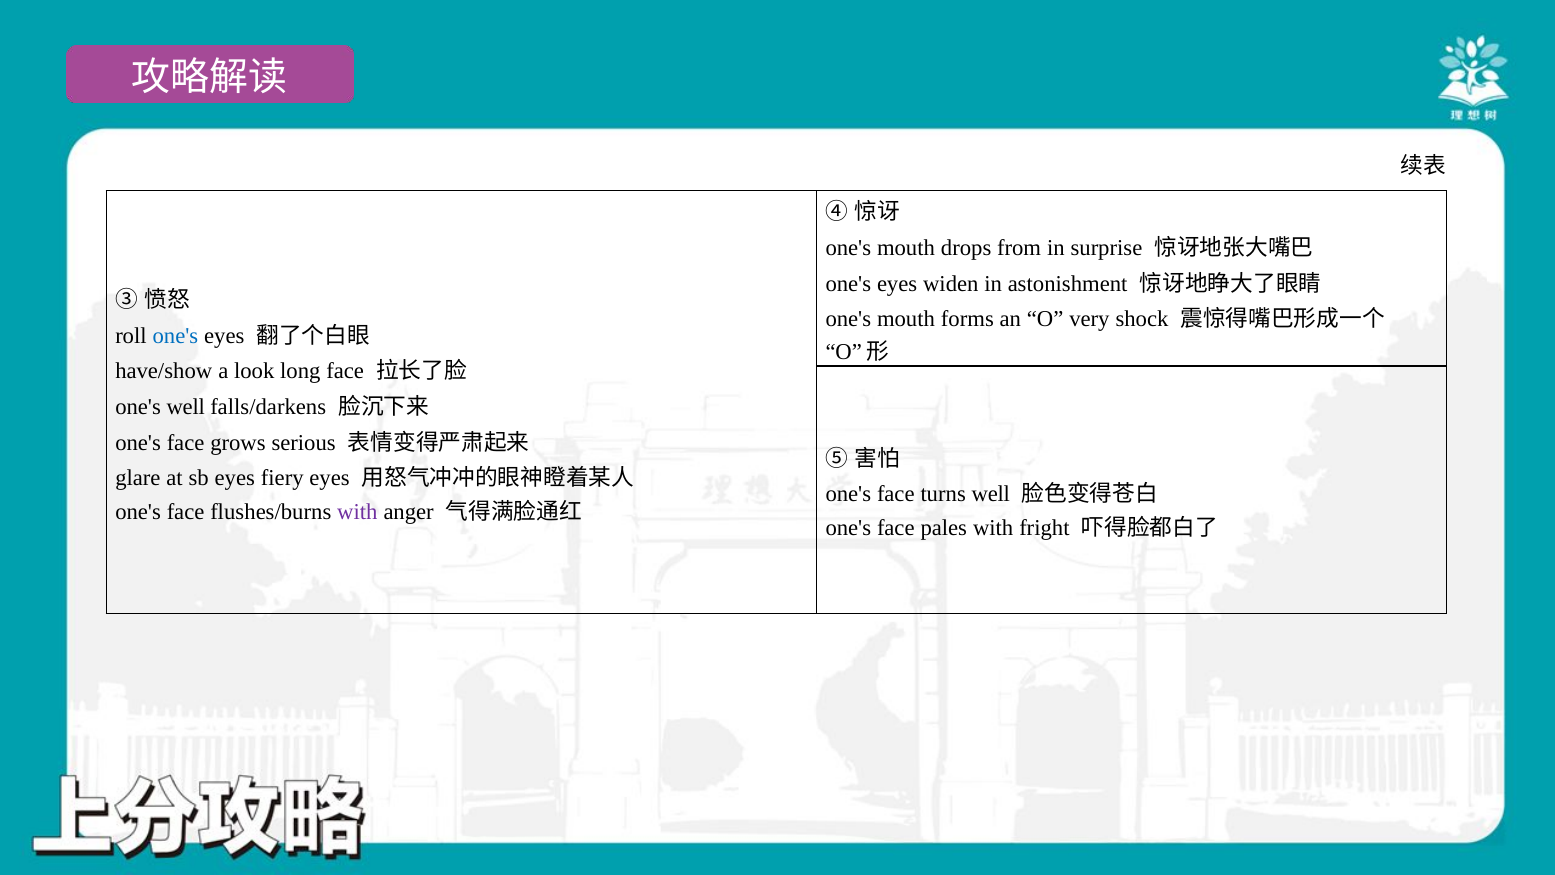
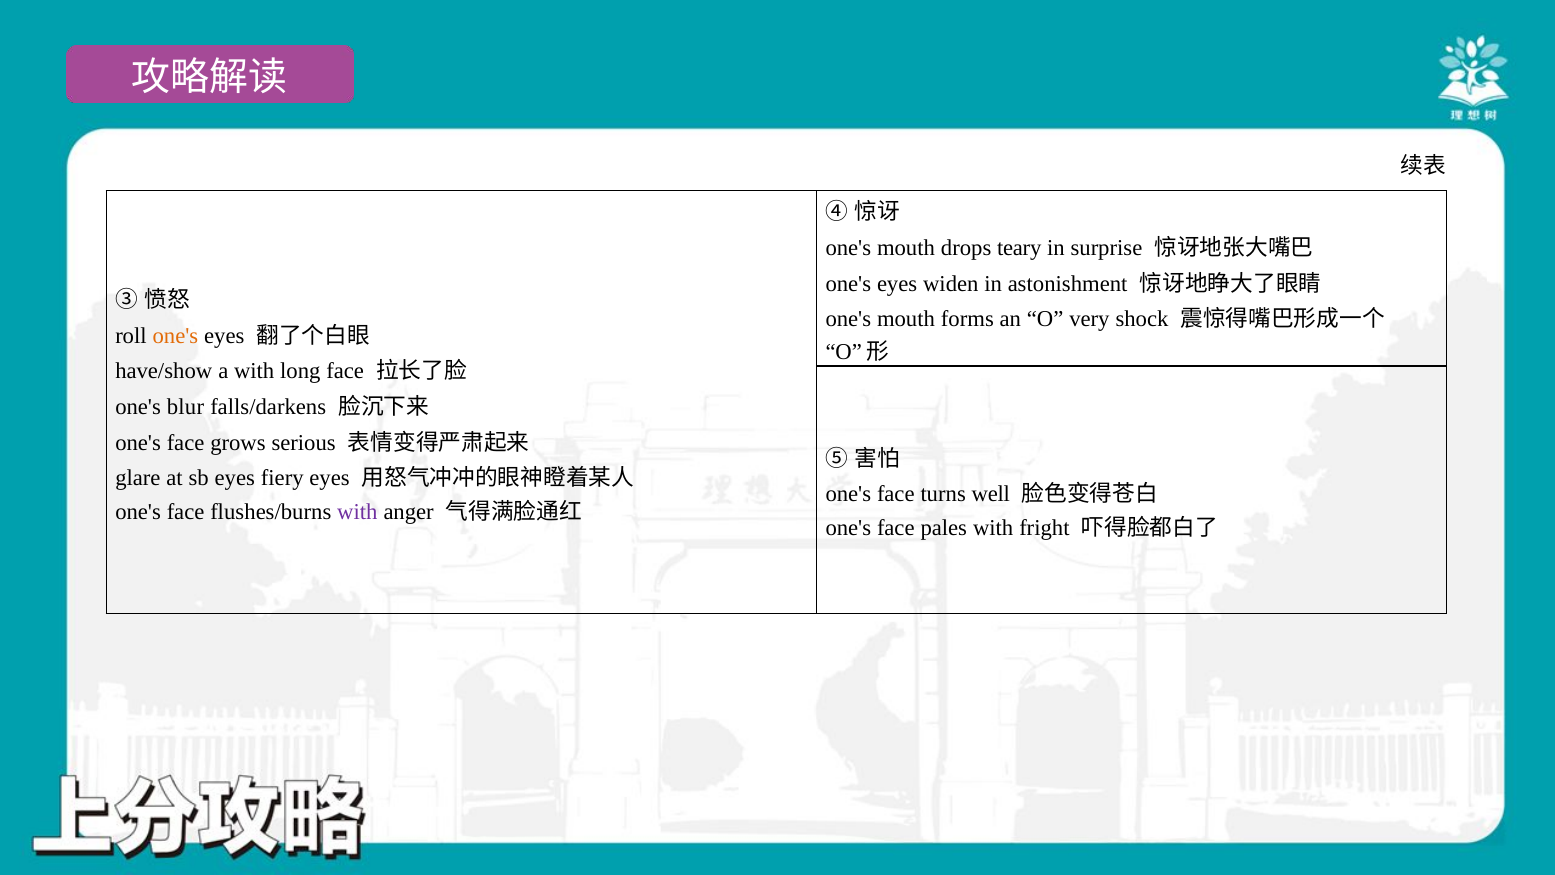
from: from -> teary
one's at (175, 336) colour: blue -> orange
a look: look -> with
one's well: well -> blur
